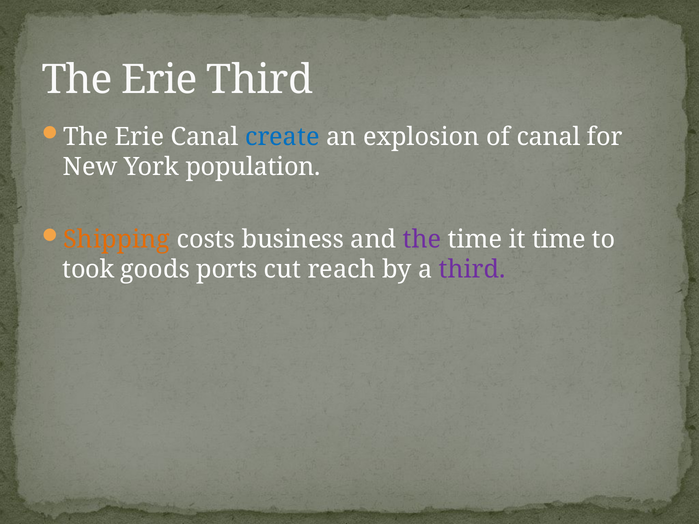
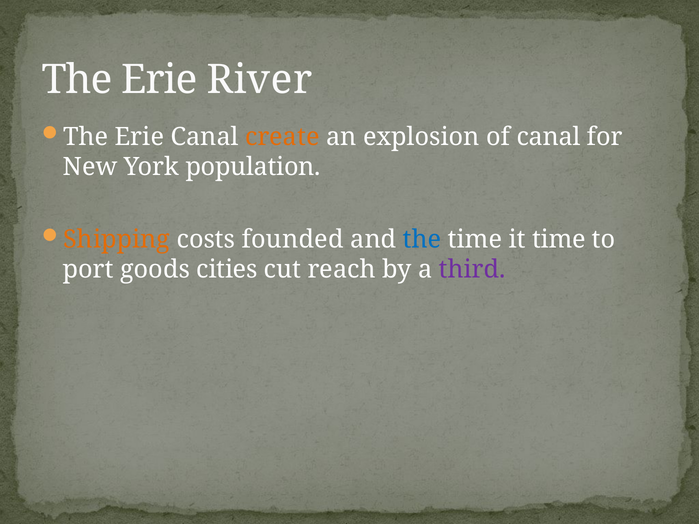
Erie Third: Third -> River
create colour: blue -> orange
business: business -> founded
the at (422, 239) colour: purple -> blue
took: took -> port
ports: ports -> cities
